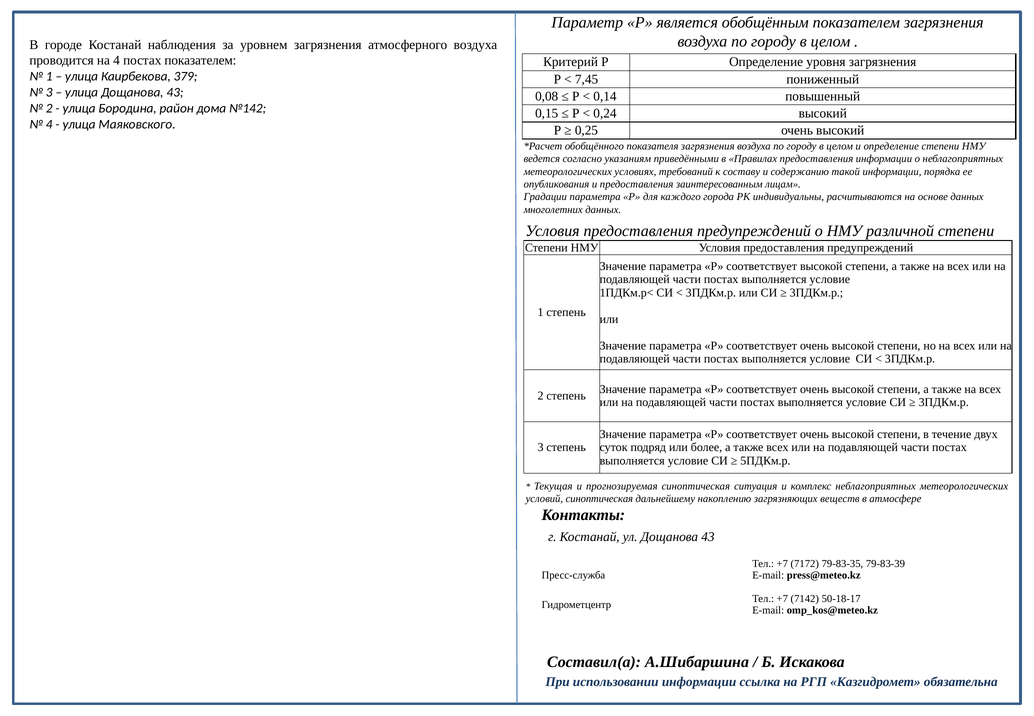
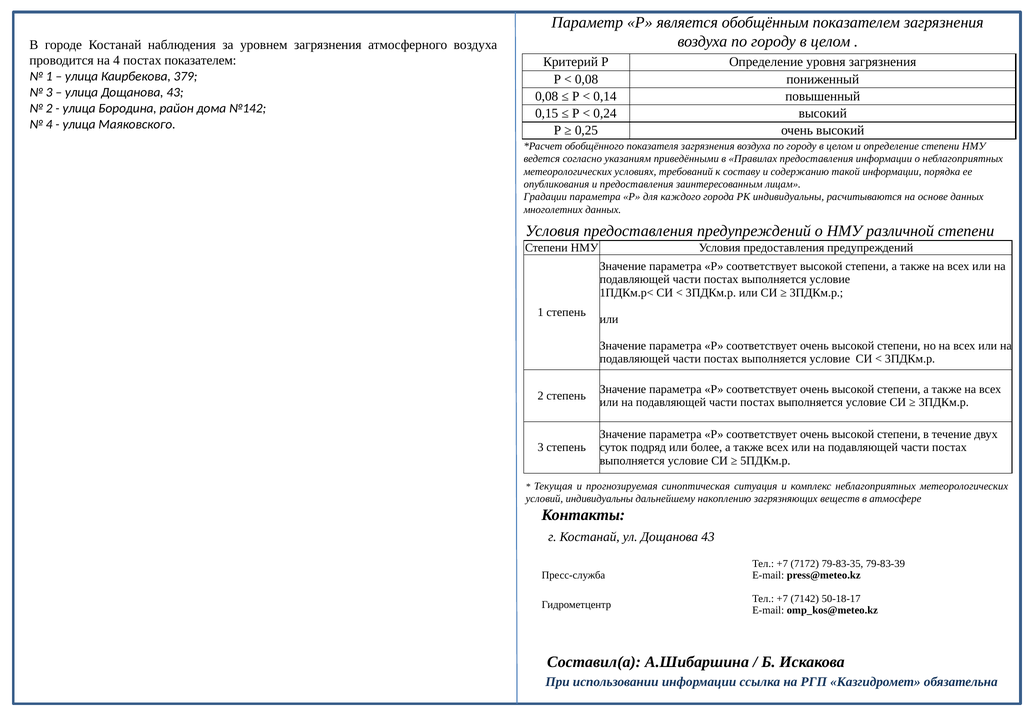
7,45 at (587, 79): 7,45 -> 0,08
условий синоптическая: синоптическая -> индивидуальны
